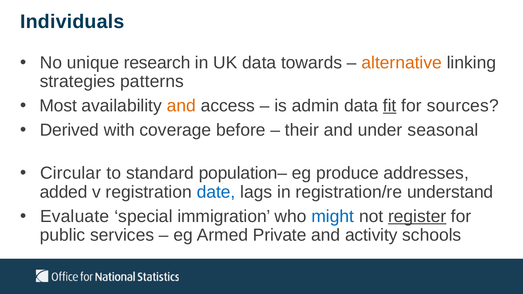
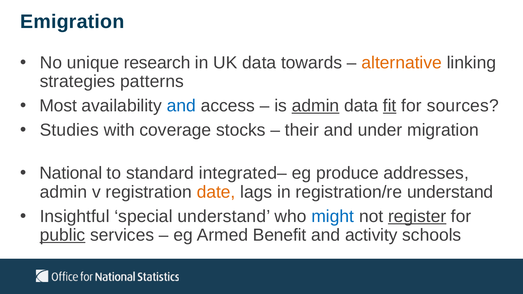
Individuals: Individuals -> Emigration
and at (181, 106) colour: orange -> blue
admin at (316, 106) underline: none -> present
Derived: Derived -> Studies
before: before -> stocks
seasonal: seasonal -> migration
Circular: Circular -> National
population–: population– -> integrated–
added at (64, 192): added -> admin
date colour: blue -> orange
Evaluate: Evaluate -> Insightful
special immigration: immigration -> understand
public underline: none -> present
Private: Private -> Benefit
